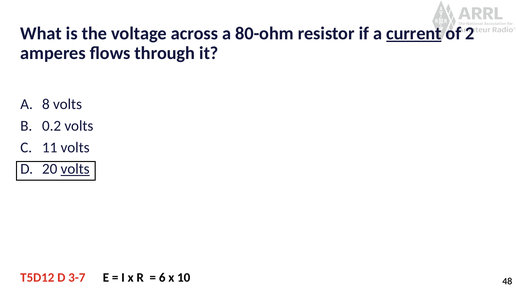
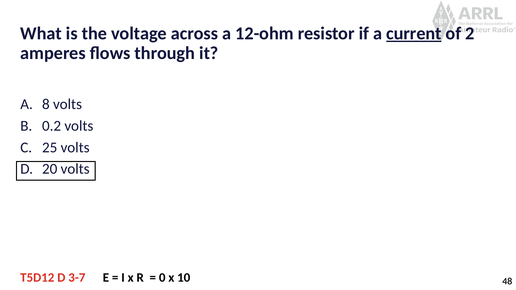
80-ohm: 80-ohm -> 12-ohm
11: 11 -> 25
volts at (75, 169) underline: present -> none
6: 6 -> 0
